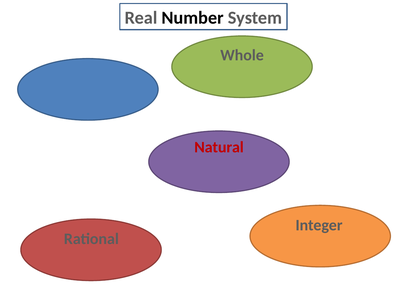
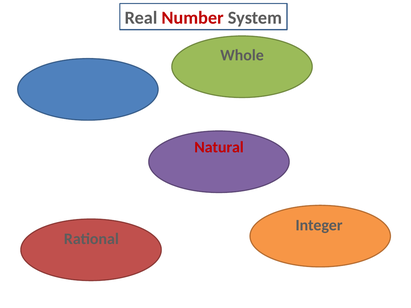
Number colour: black -> red
